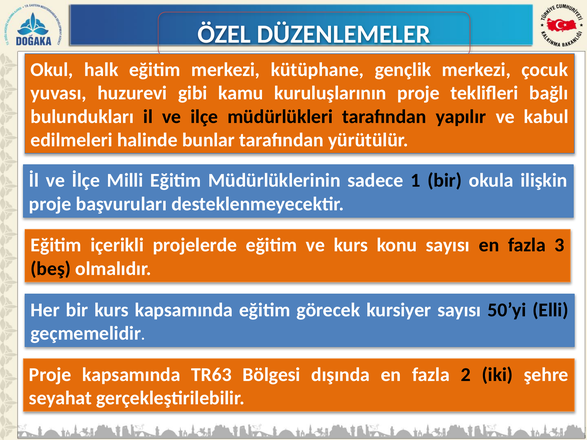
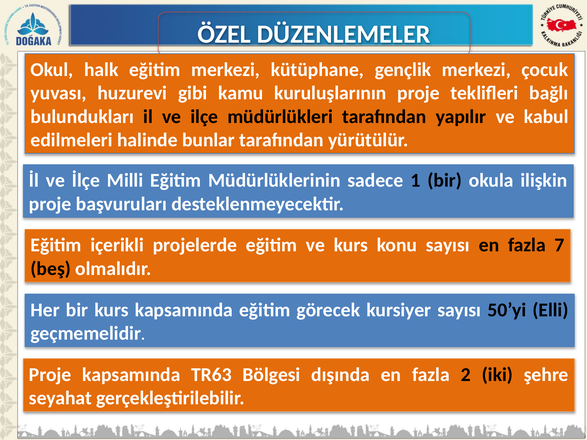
3: 3 -> 7
